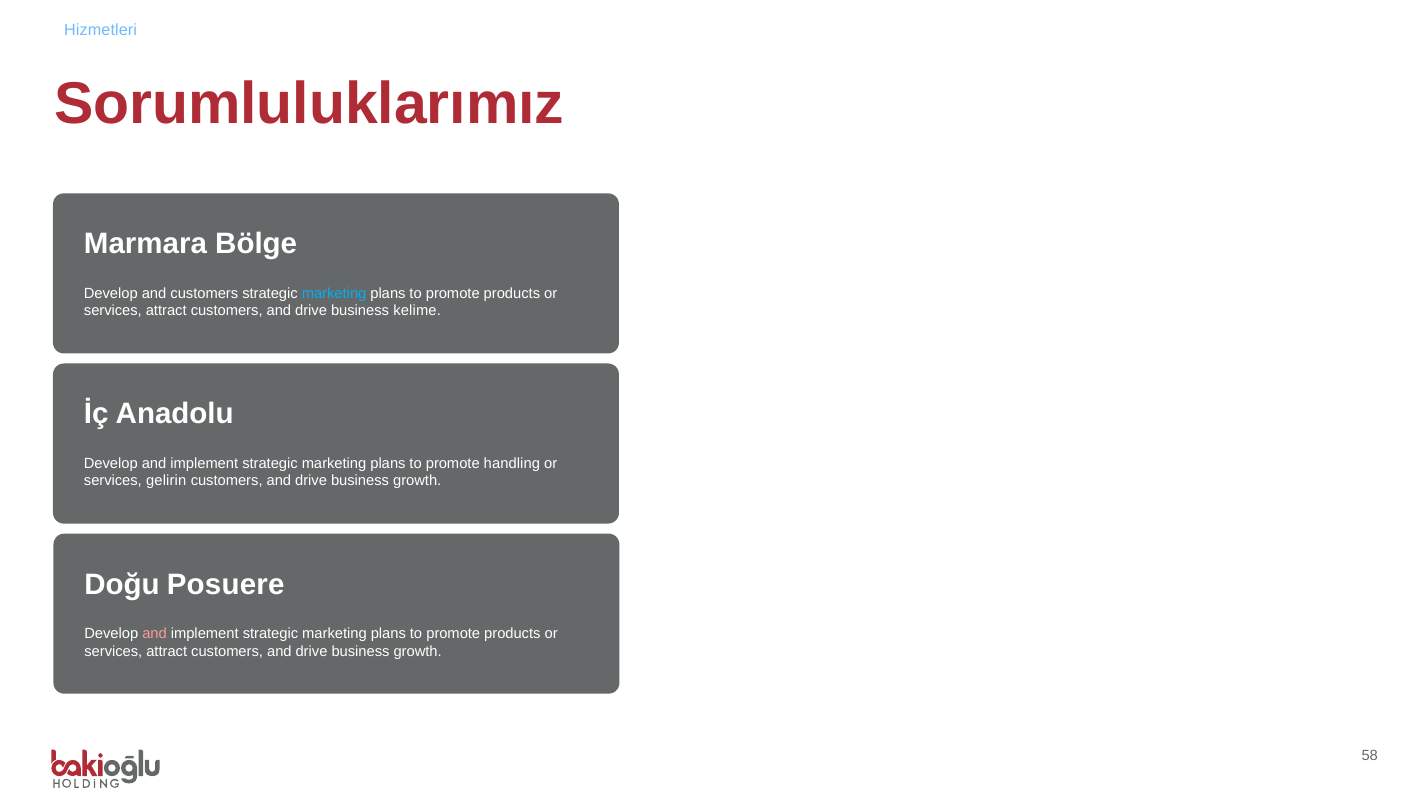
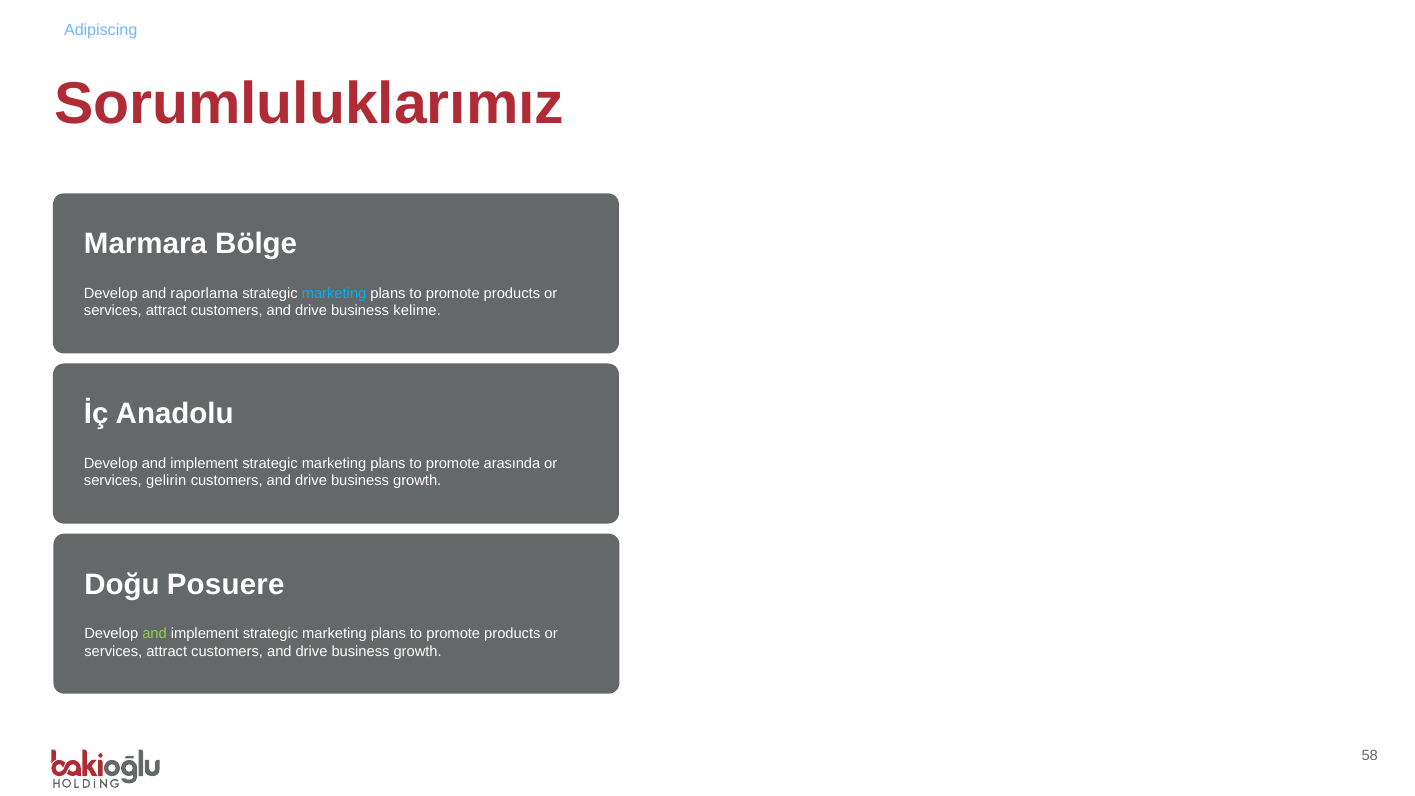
Hizmetleri: Hizmetleri -> Adipiscing
and customers: customers -> raporlama
handling: handling -> arasında
and at (155, 633) colour: pink -> light green
